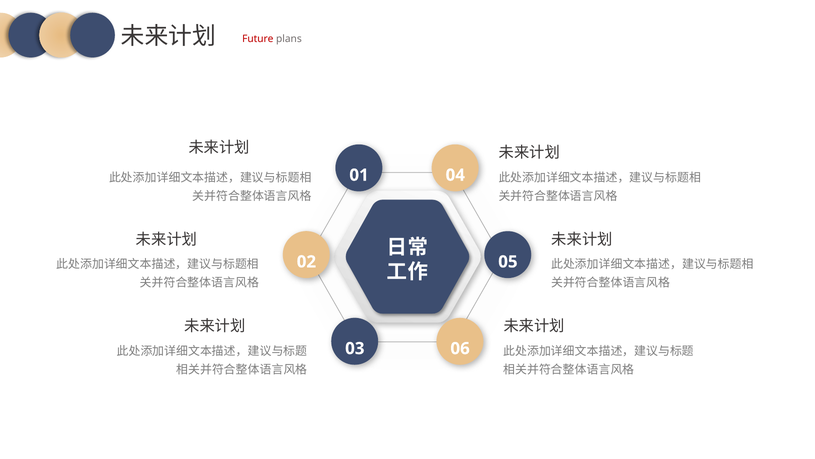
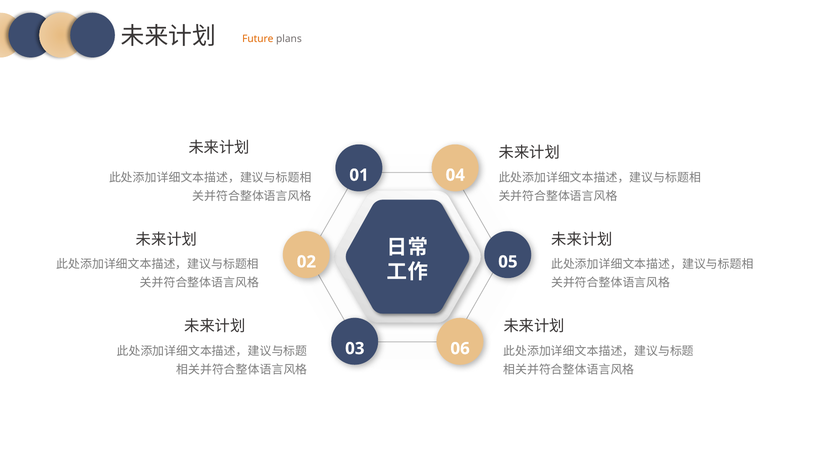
Future colour: red -> orange
